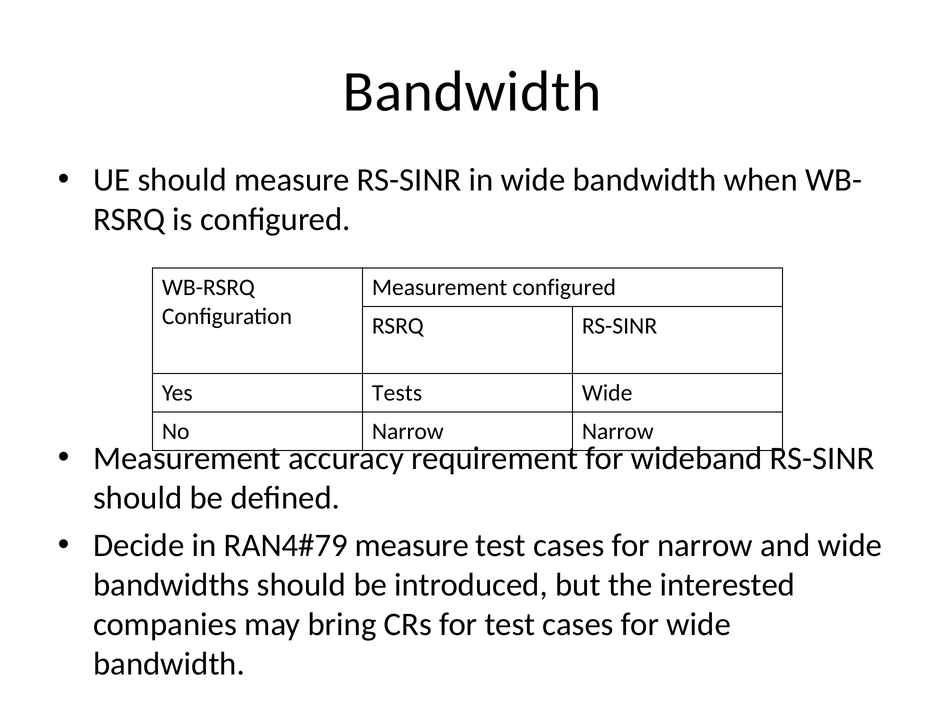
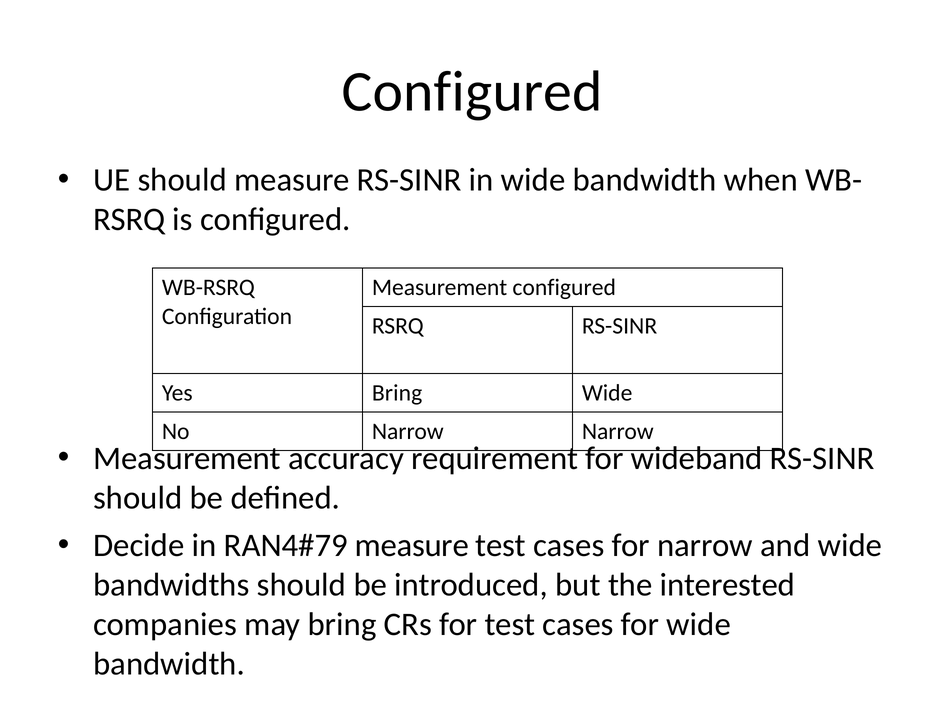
Bandwidth at (472, 91): Bandwidth -> Configured
Yes Tests: Tests -> Bring
